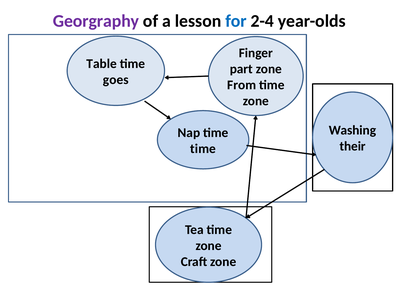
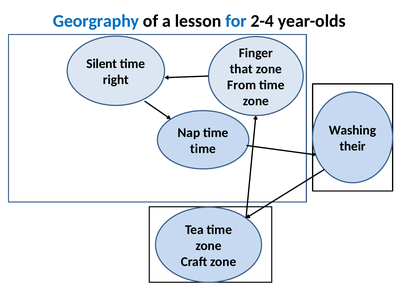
Georgraphy colour: purple -> blue
Table: Table -> Silent
part: part -> that
goes: goes -> right
